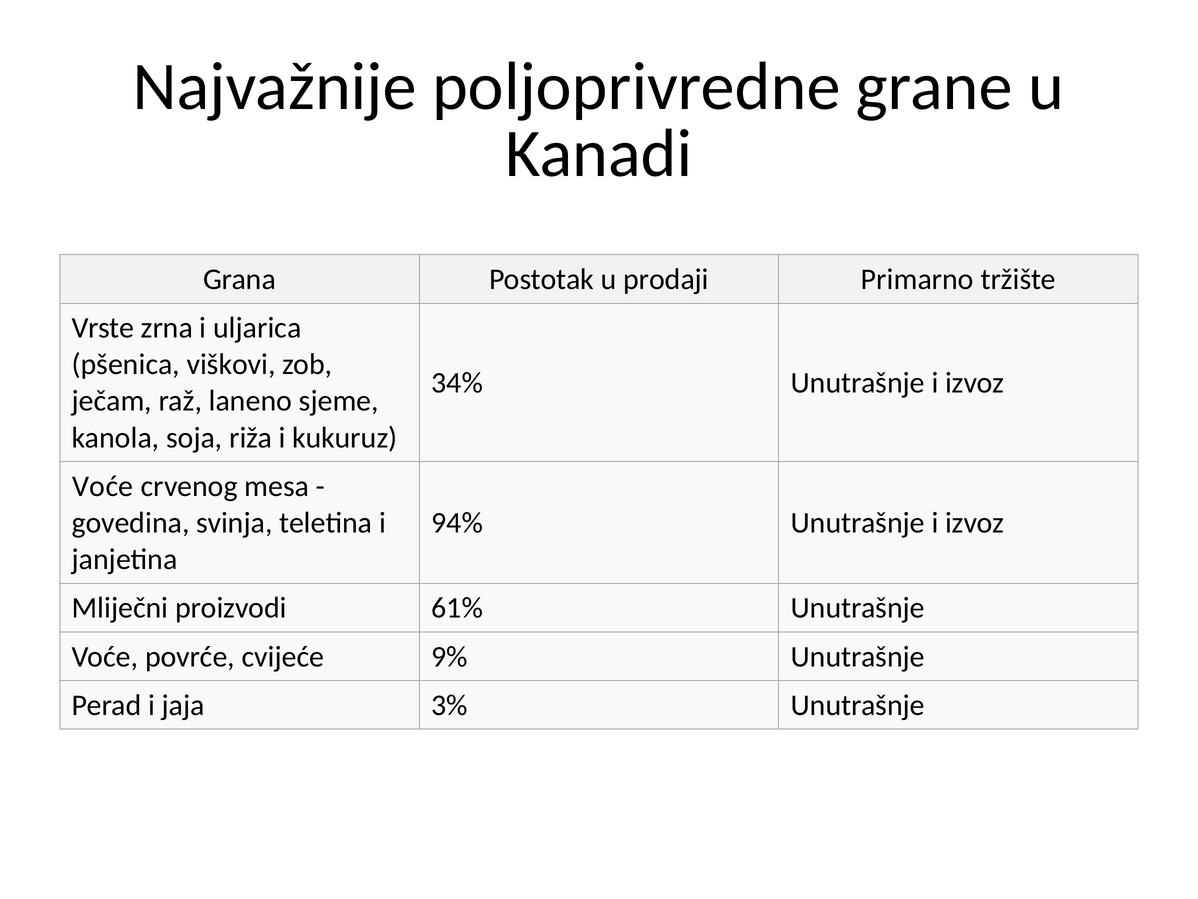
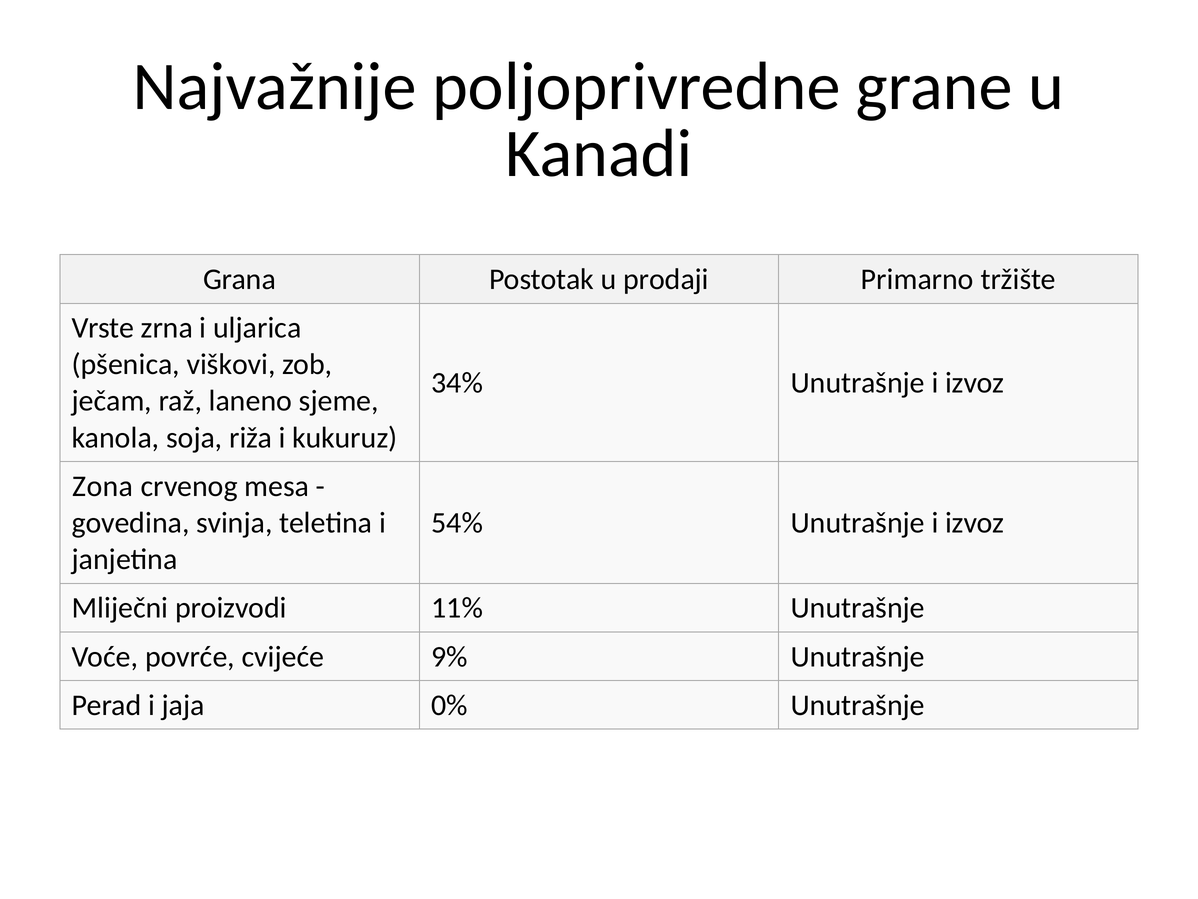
Voće at (103, 486): Voće -> Zona
94%: 94% -> 54%
61%: 61% -> 11%
3%: 3% -> 0%
